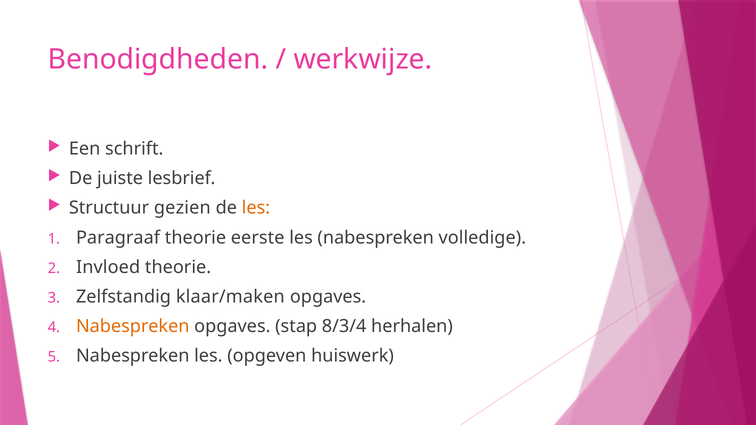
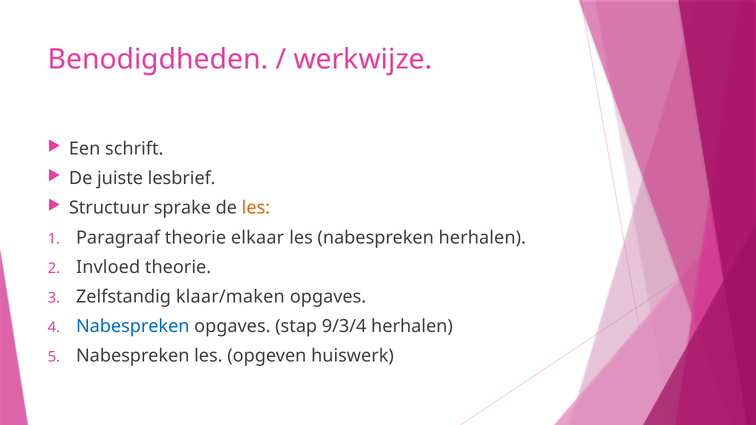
gezien: gezien -> sprake
eerste: eerste -> elkaar
nabespreken volledige: volledige -> herhalen
Nabespreken at (133, 327) colour: orange -> blue
8/3/4: 8/3/4 -> 9/3/4
